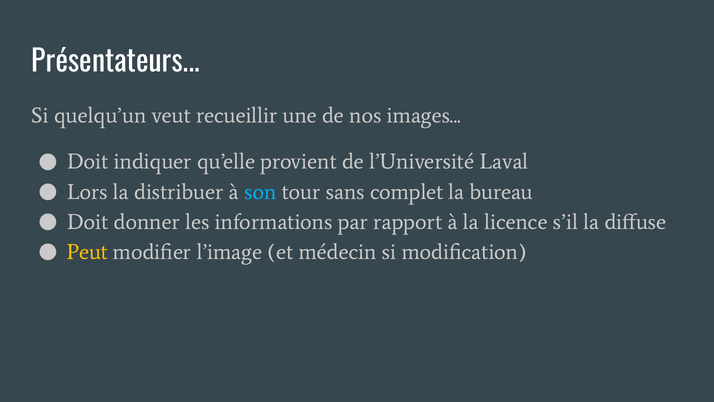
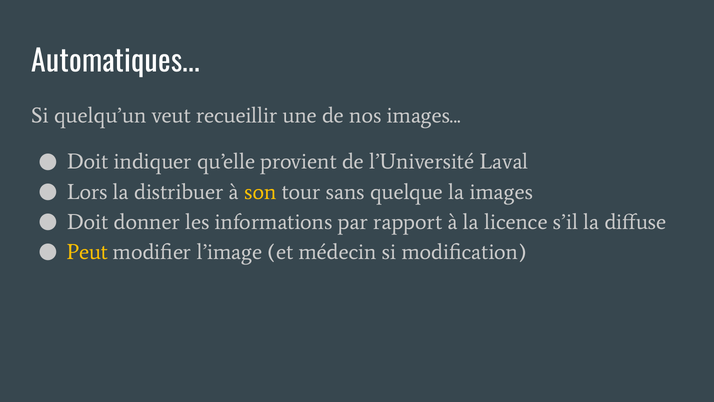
Présentateurs: Présentateurs -> Automatiques
son colour: light blue -> yellow
complet: complet -> quelque
la bureau: bureau -> images
